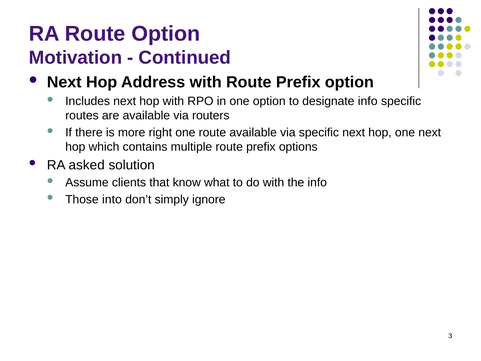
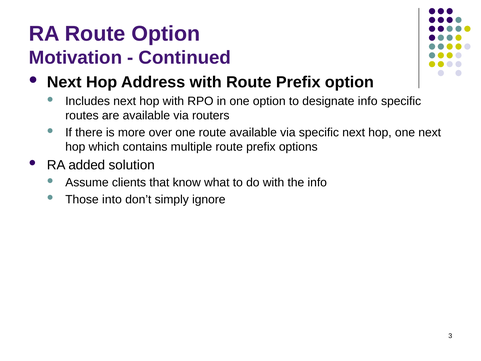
right: right -> over
asked: asked -> added
